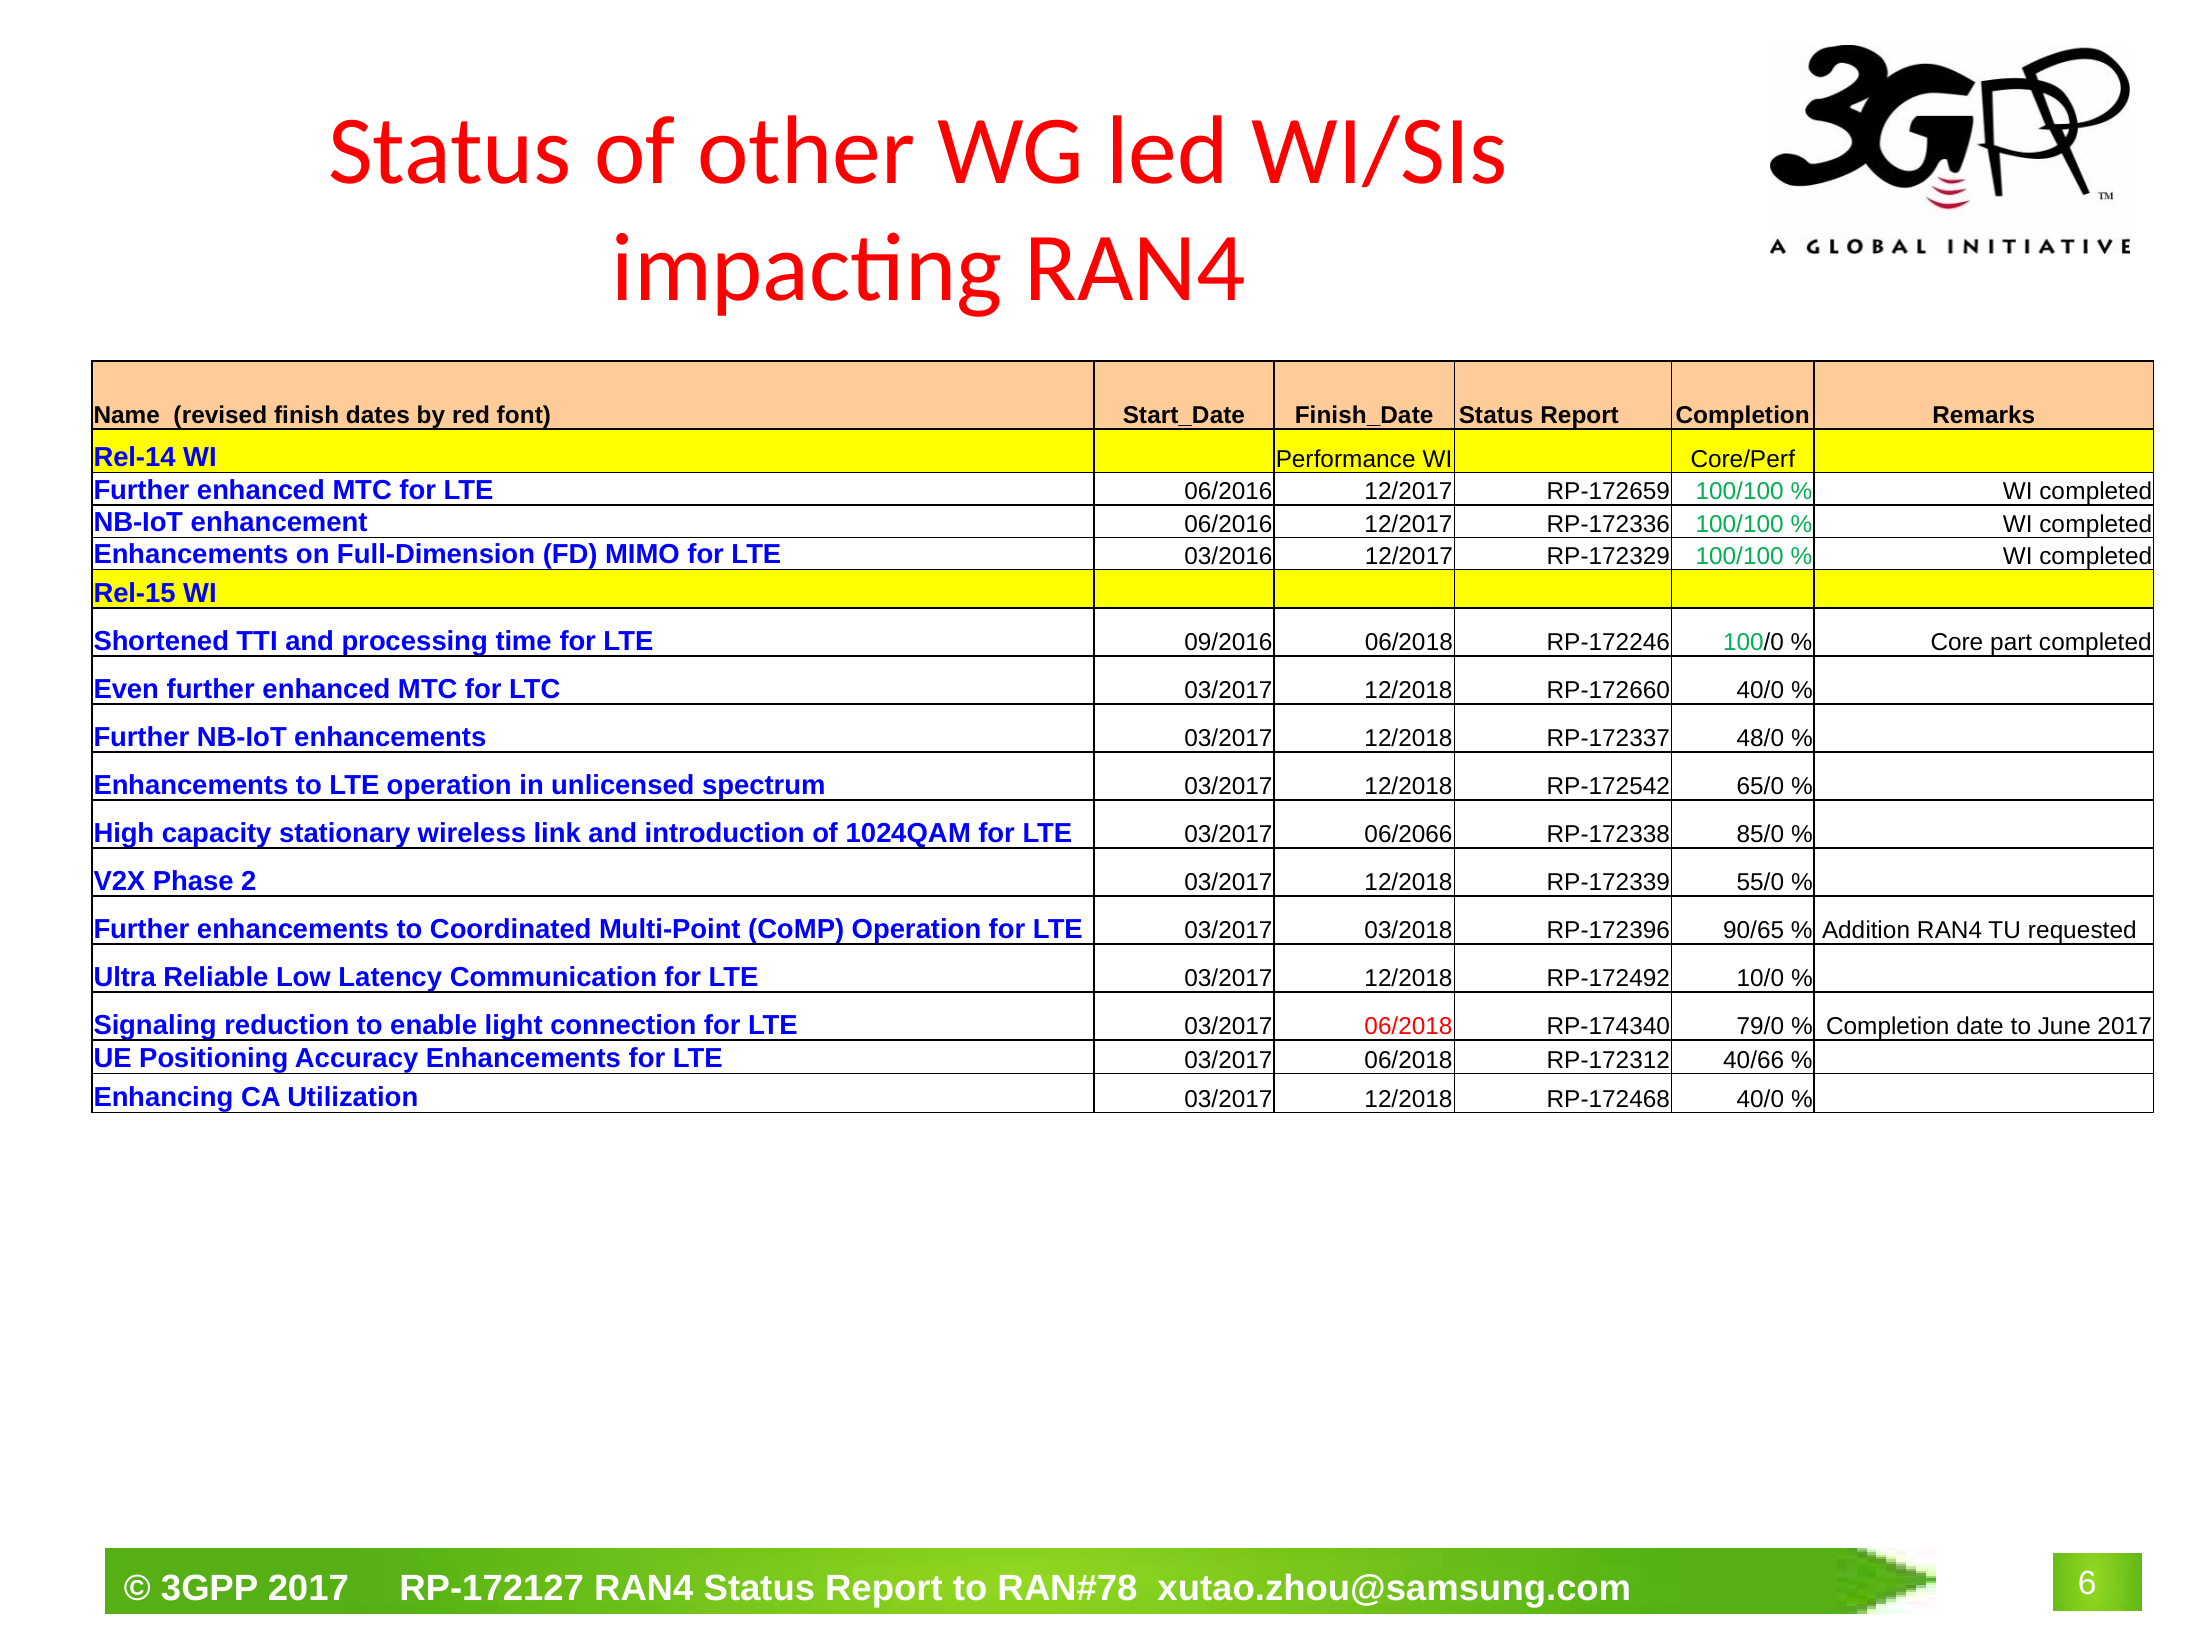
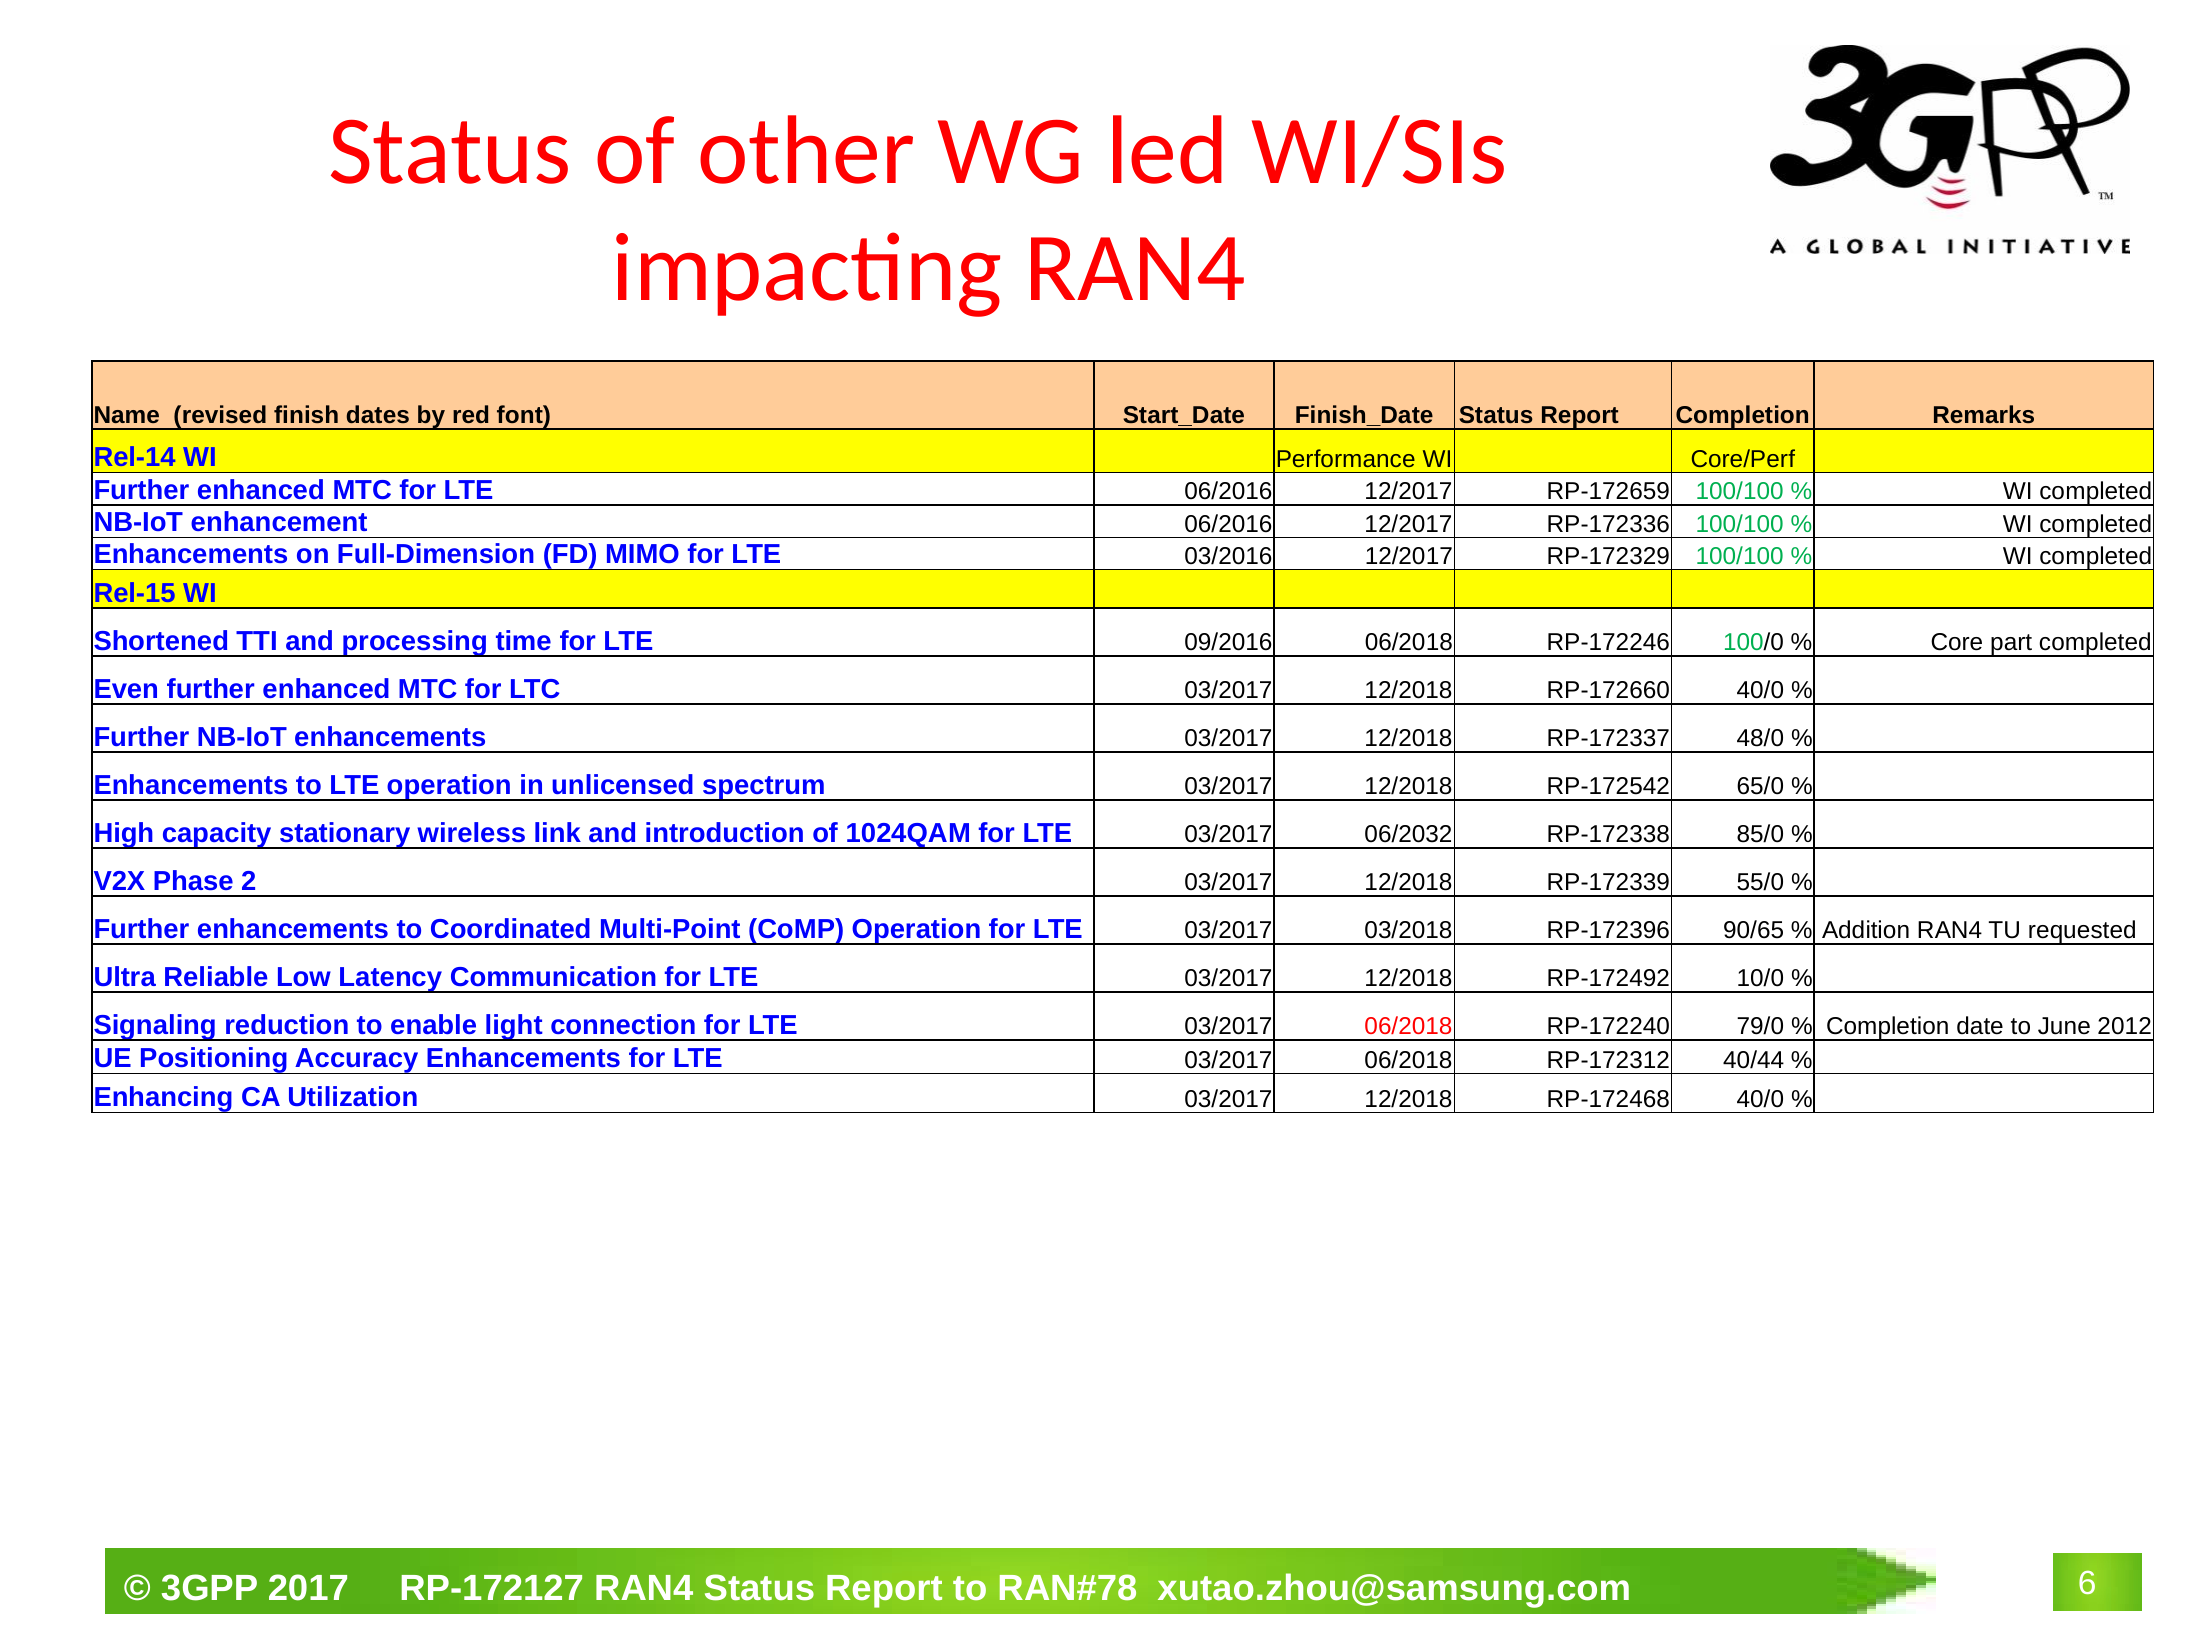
06/2066: 06/2066 -> 06/2032
RP-174340: RP-174340 -> RP-172240
June 2017: 2017 -> 2012
40/66: 40/66 -> 40/44
